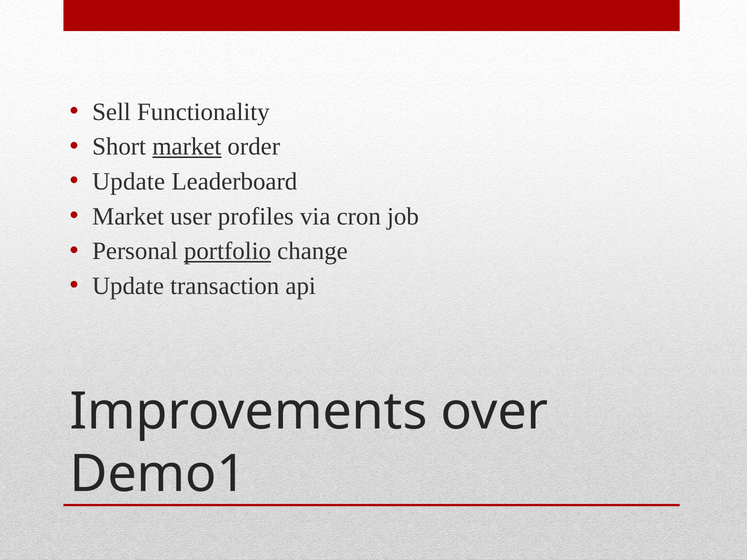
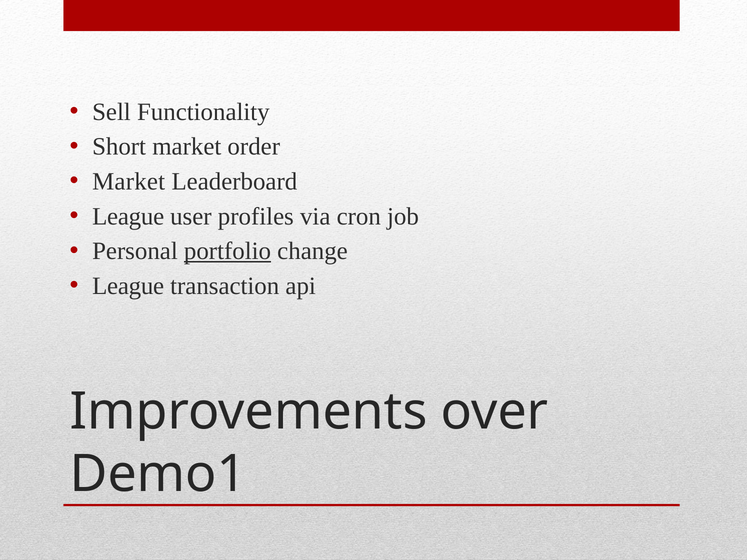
market at (187, 147) underline: present -> none
Update at (129, 182): Update -> Market
Market at (128, 216): Market -> League
Update at (128, 286): Update -> League
